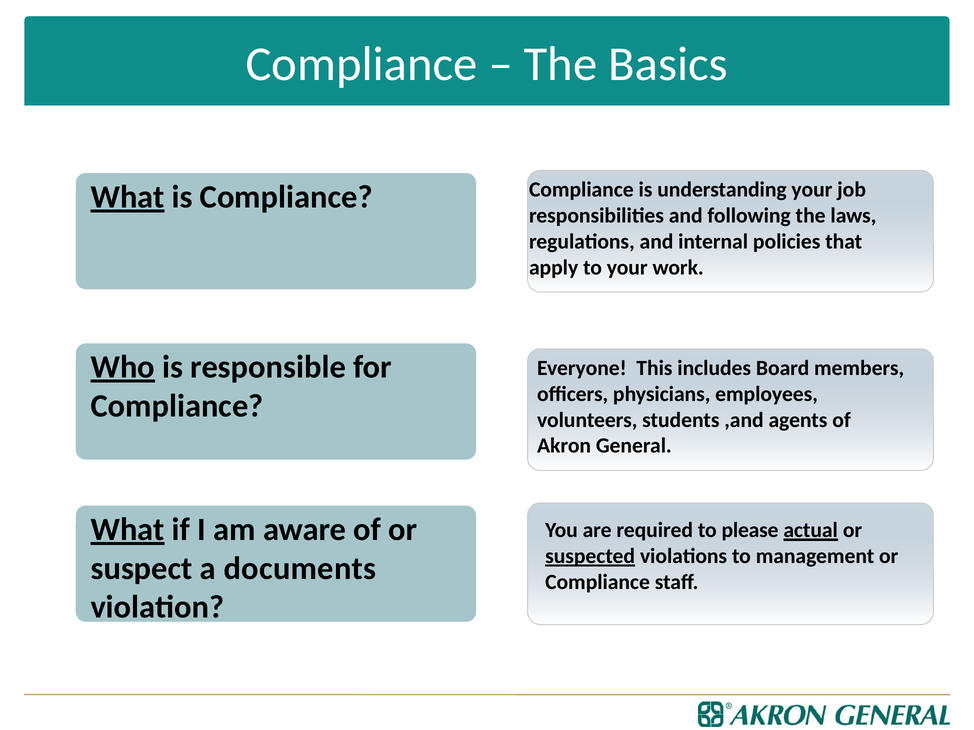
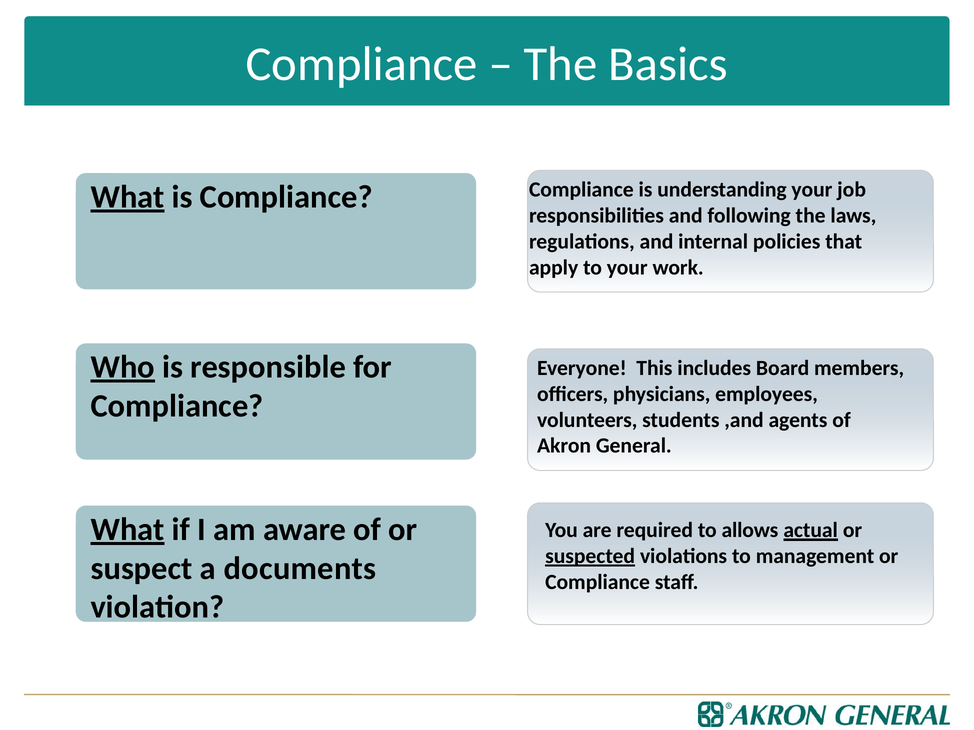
please: please -> allows
